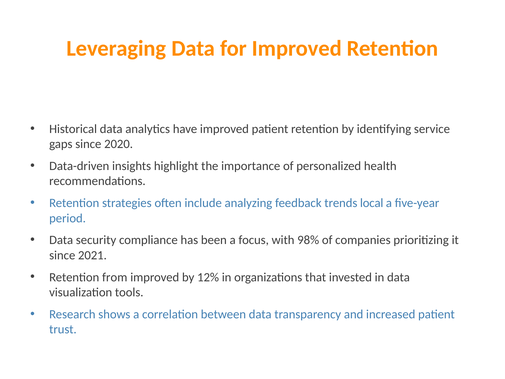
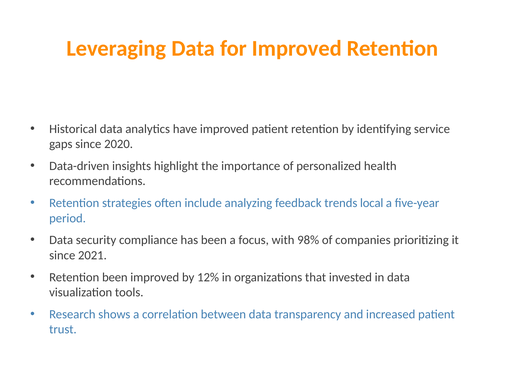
Retention from: from -> been
